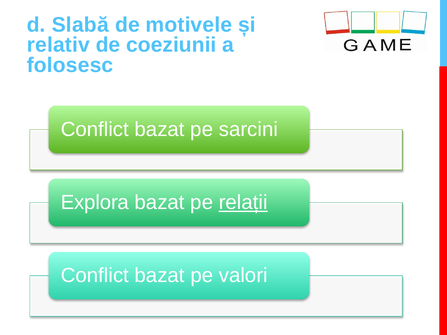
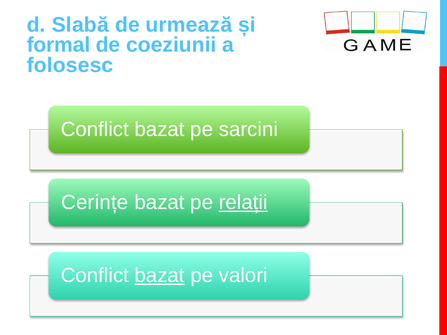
motivele: motivele -> urmează
relativ: relativ -> formal
Explora: Explora -> Cerințe
bazat at (160, 276) underline: none -> present
